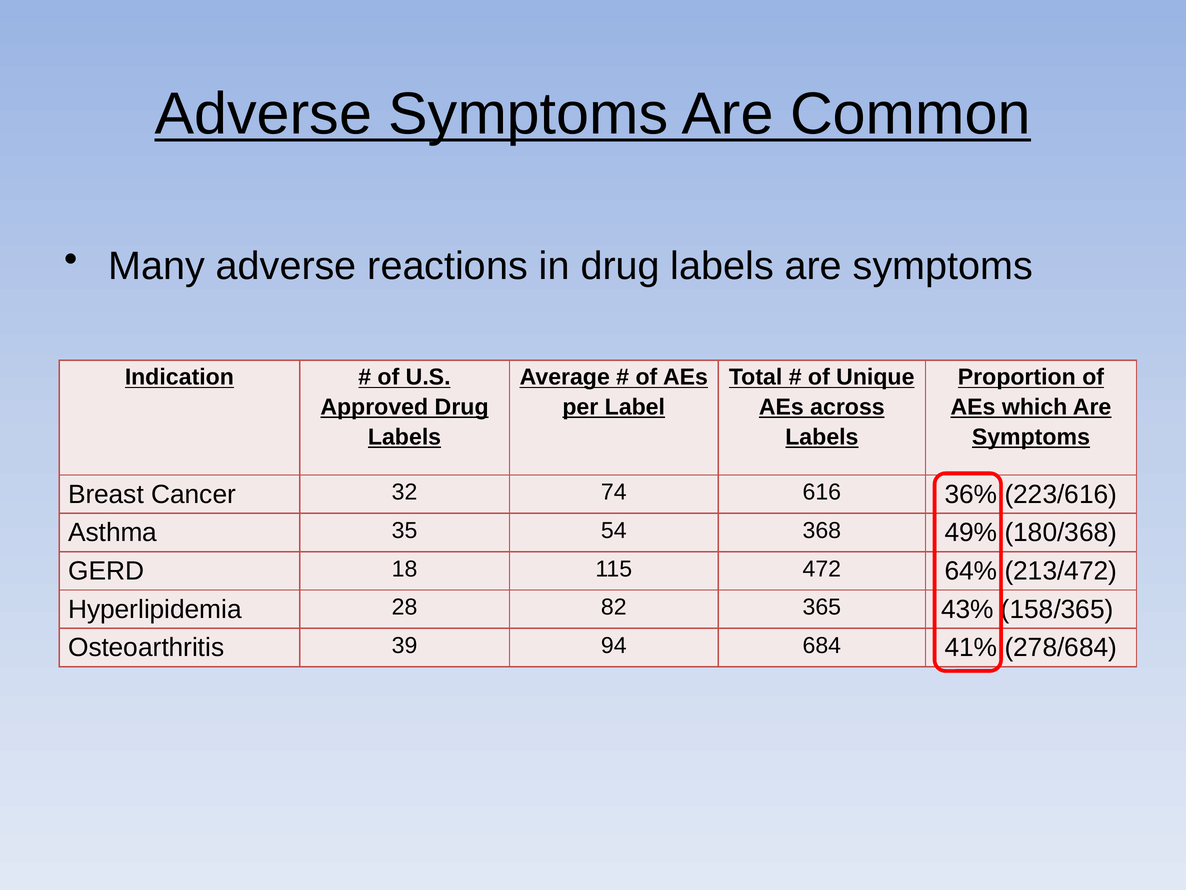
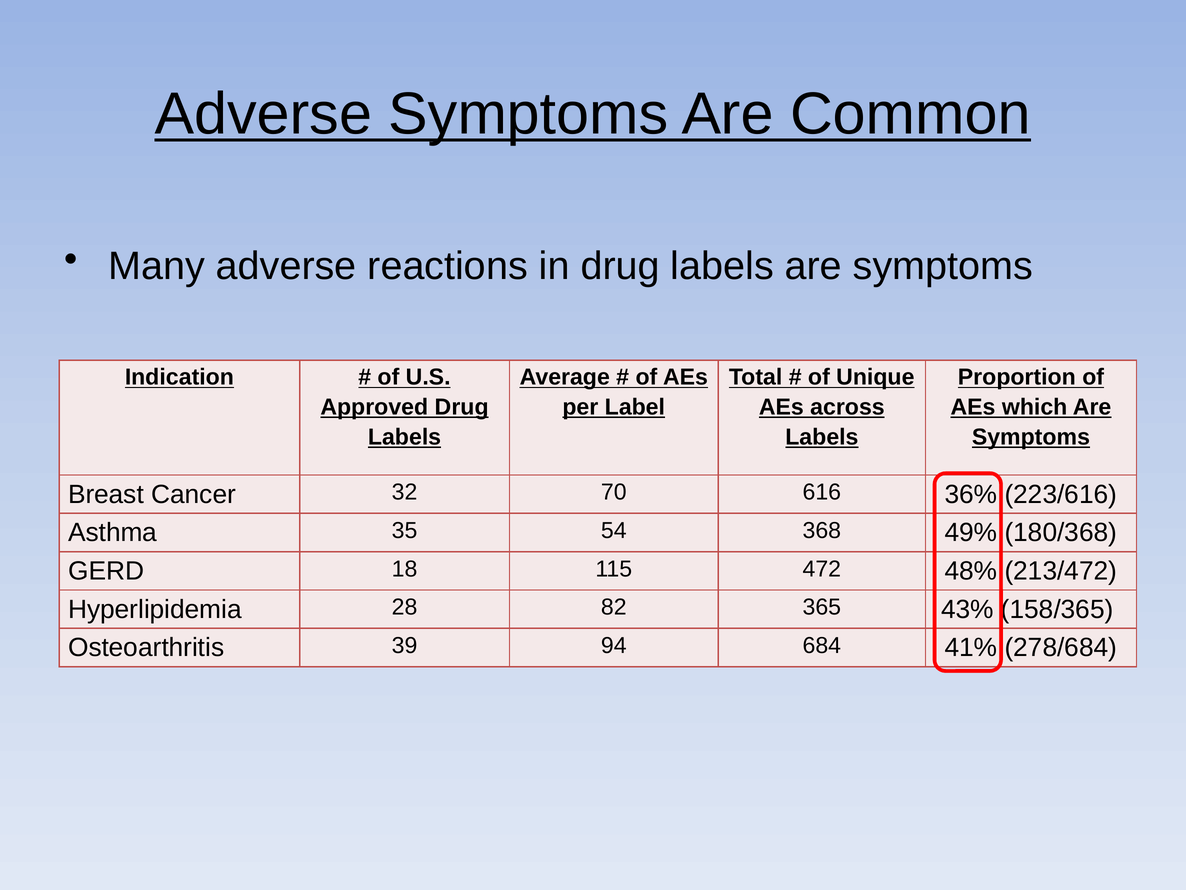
74: 74 -> 70
64%: 64% -> 48%
